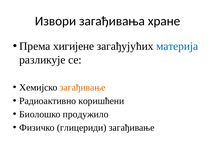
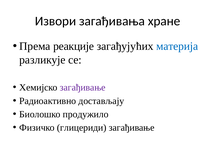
хигијене: хигијене -> реакције
загађивање at (83, 88) colour: orange -> purple
коришћени: коришћени -> достављају
